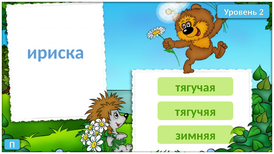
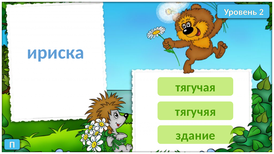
зимняя: зимняя -> здание
